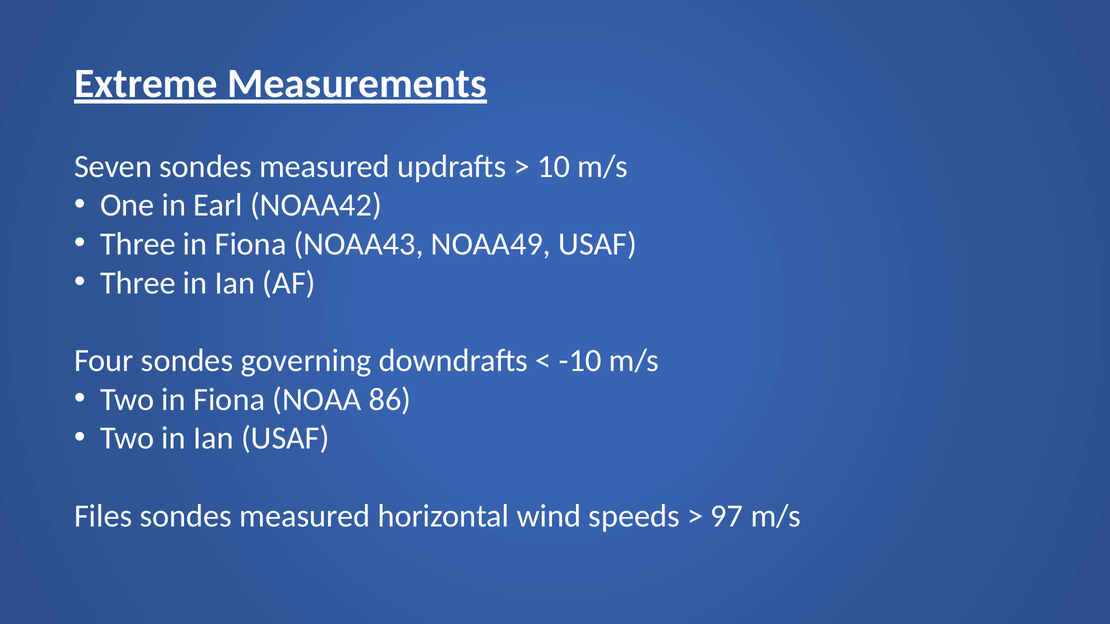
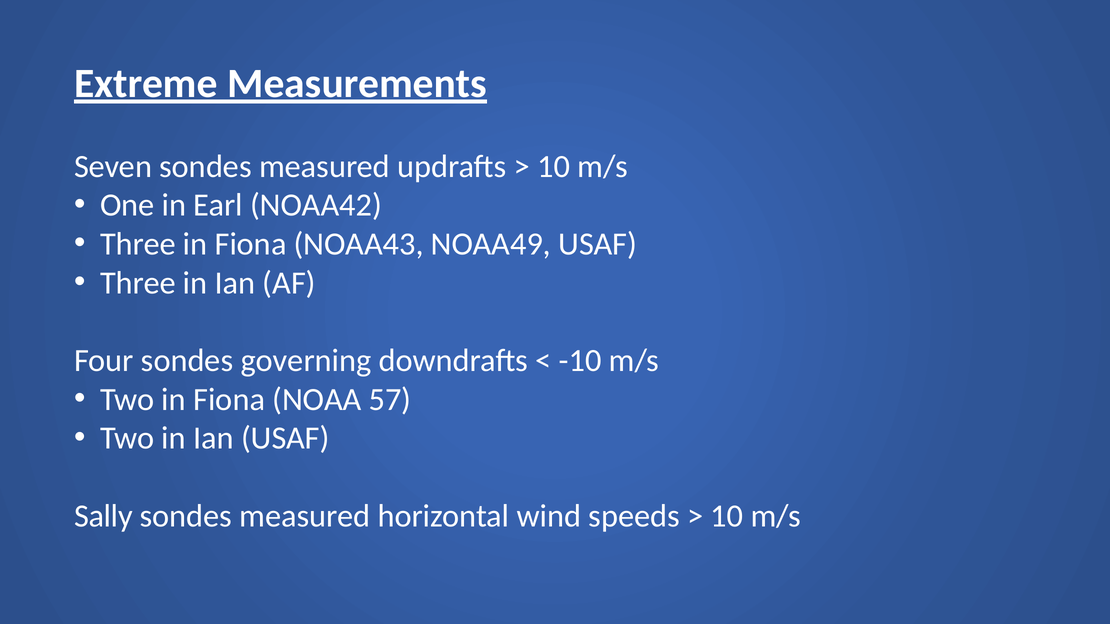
86: 86 -> 57
Files: Files -> Sally
97 at (727, 516): 97 -> 10
